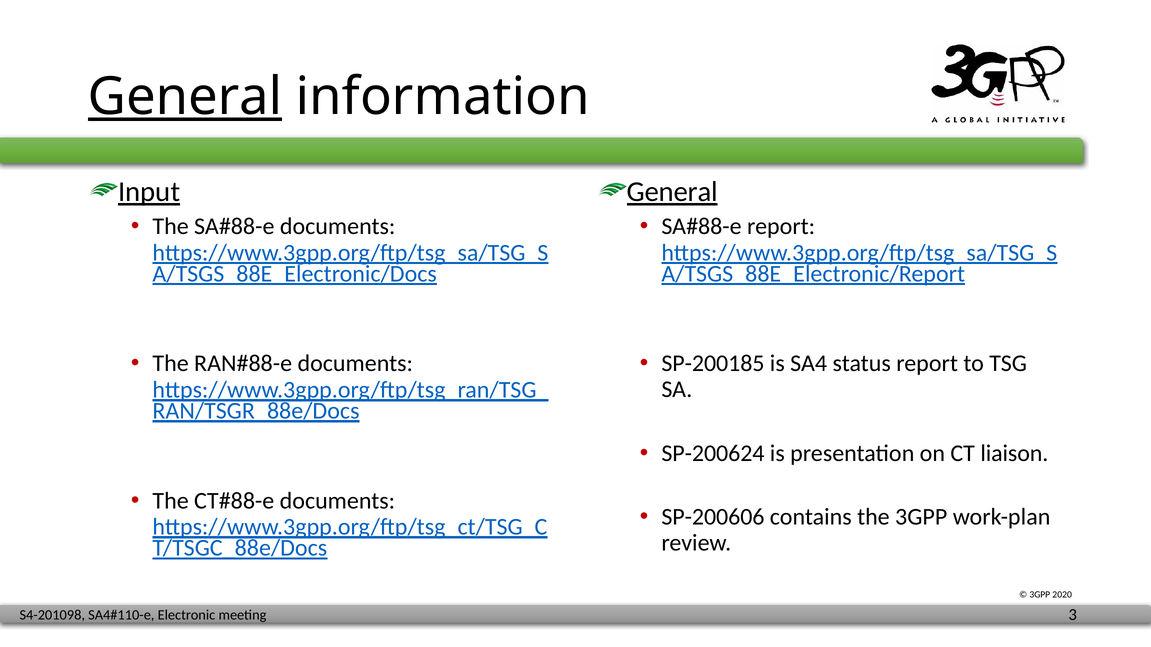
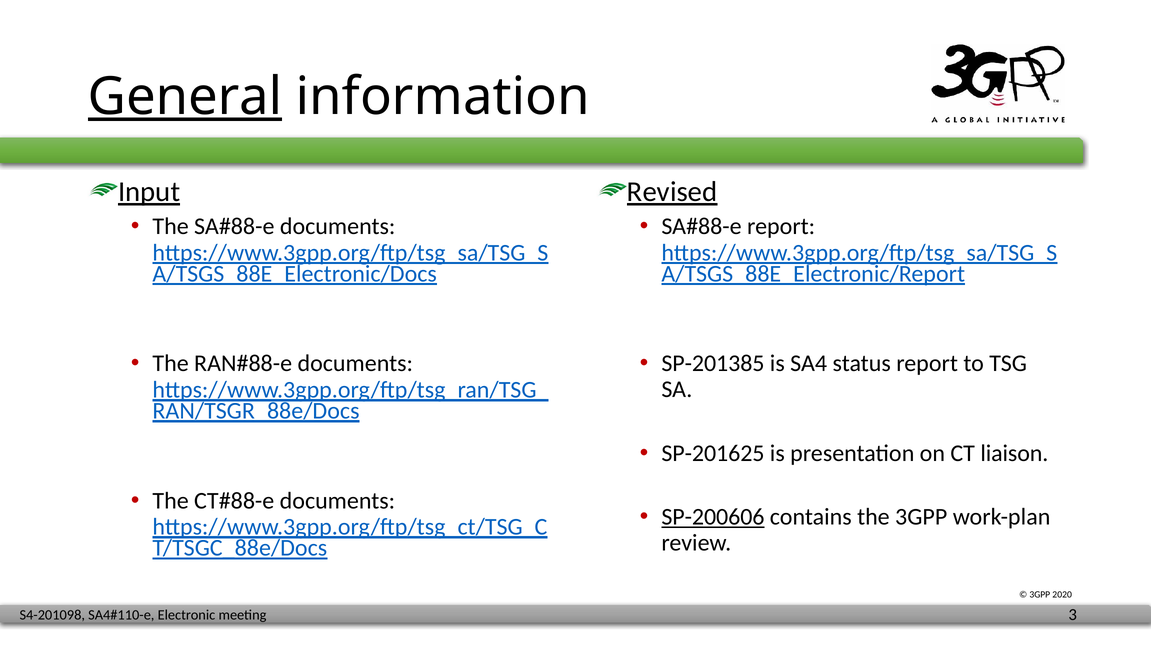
General at (672, 192): General -> Revised
SP-200185: SP-200185 -> SP-201385
SP-200624: SP-200624 -> SP-201625
SP-200606 underline: none -> present
